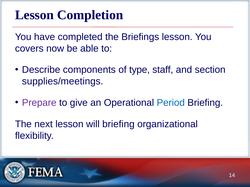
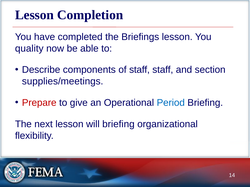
covers: covers -> quality
of type: type -> staff
Prepare colour: purple -> red
